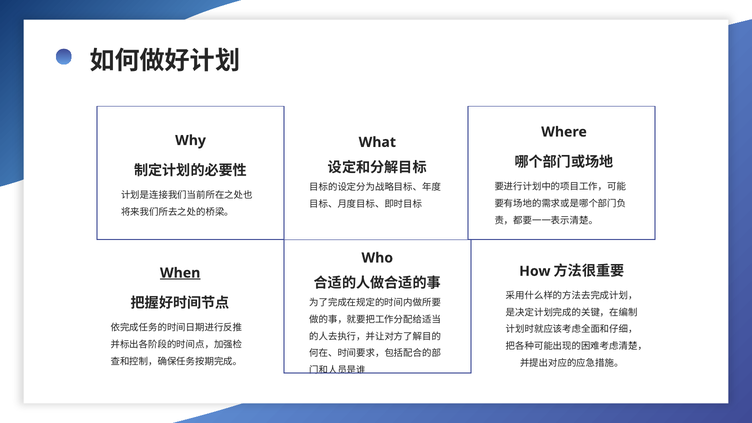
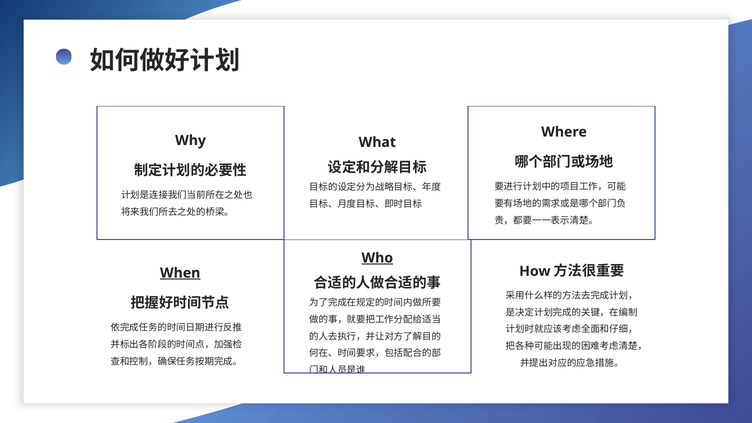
Who underline: none -> present
